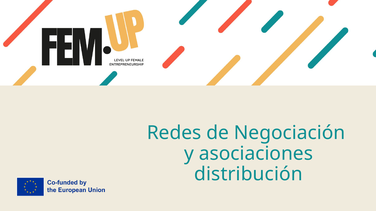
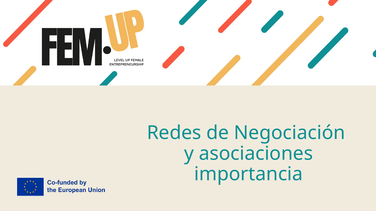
distribución: distribución -> importancia
